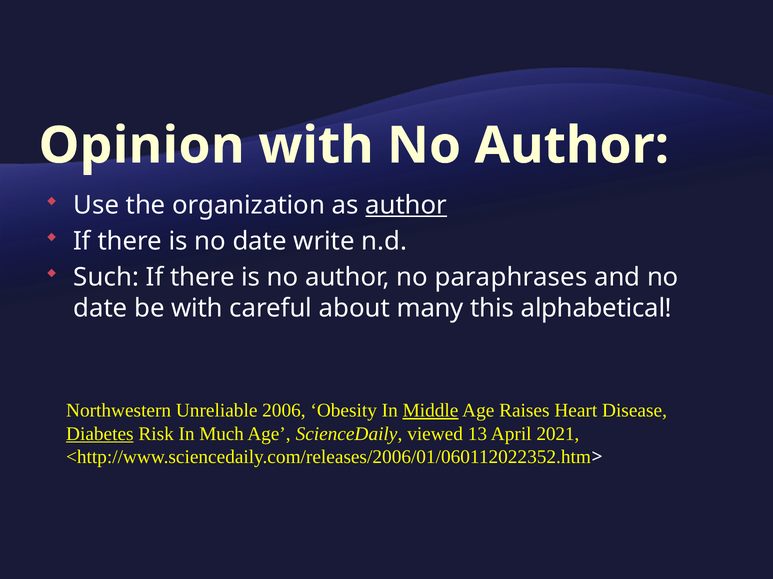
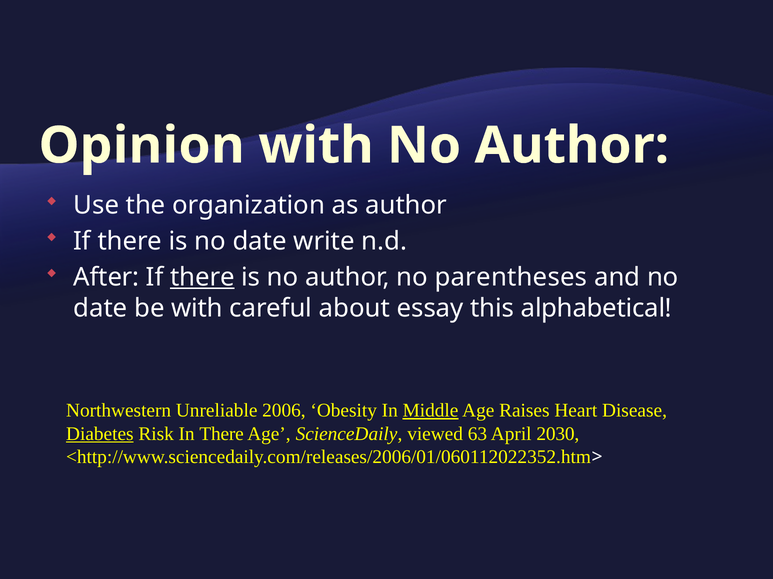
author at (406, 205) underline: present -> none
Such: Such -> After
there at (202, 278) underline: none -> present
paraphrases: paraphrases -> parentheses
many: many -> essay
In Much: Much -> There
13: 13 -> 63
2021: 2021 -> 2030
